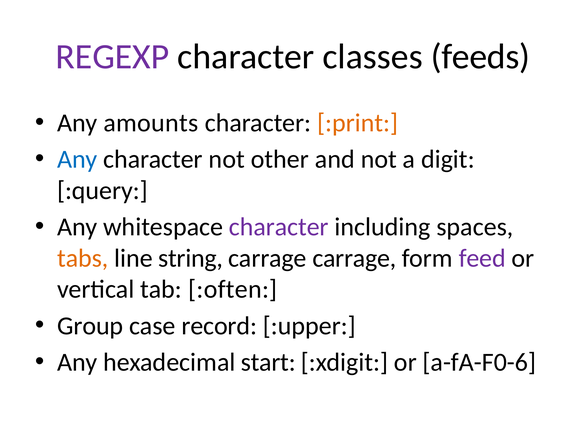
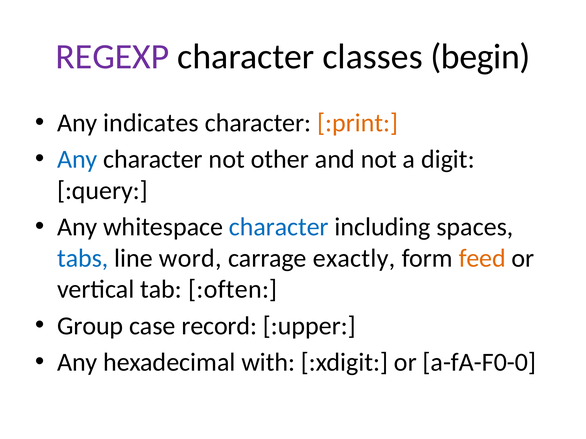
feeds: feeds -> begin
amounts: amounts -> indicates
character at (279, 227) colour: purple -> blue
tabs colour: orange -> blue
string: string -> word
carrage carrage: carrage -> exactly
feed colour: purple -> orange
start: start -> with
a-fA-F0-6: a-fA-F0-6 -> a-fA-F0-0
